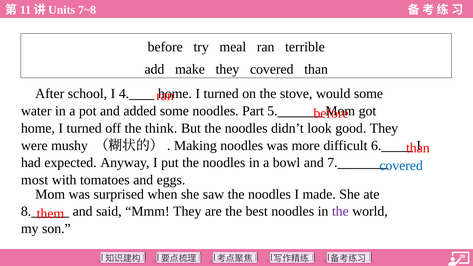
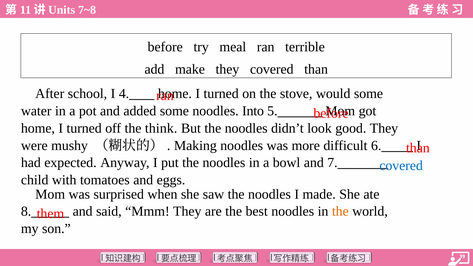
Part: Part -> Into
most: most -> child
the at (340, 211) colour: purple -> orange
